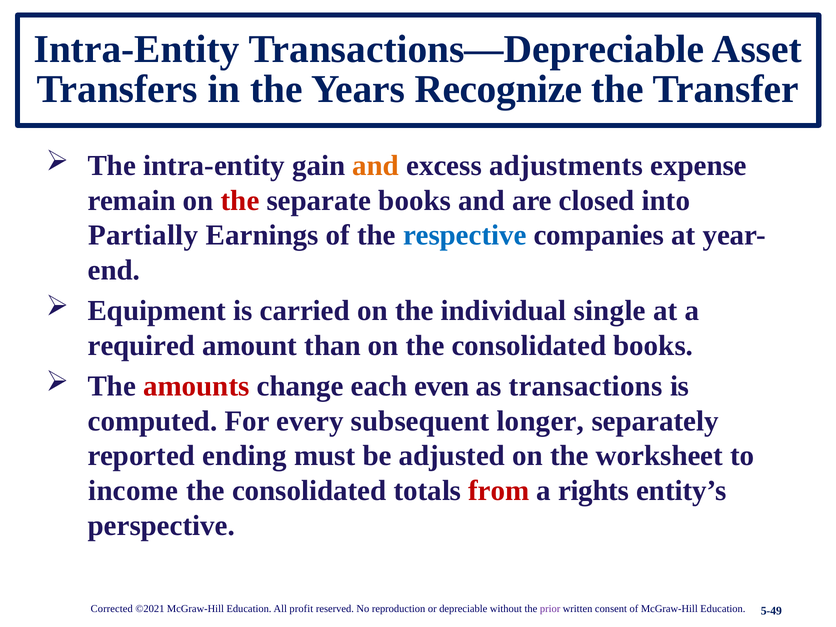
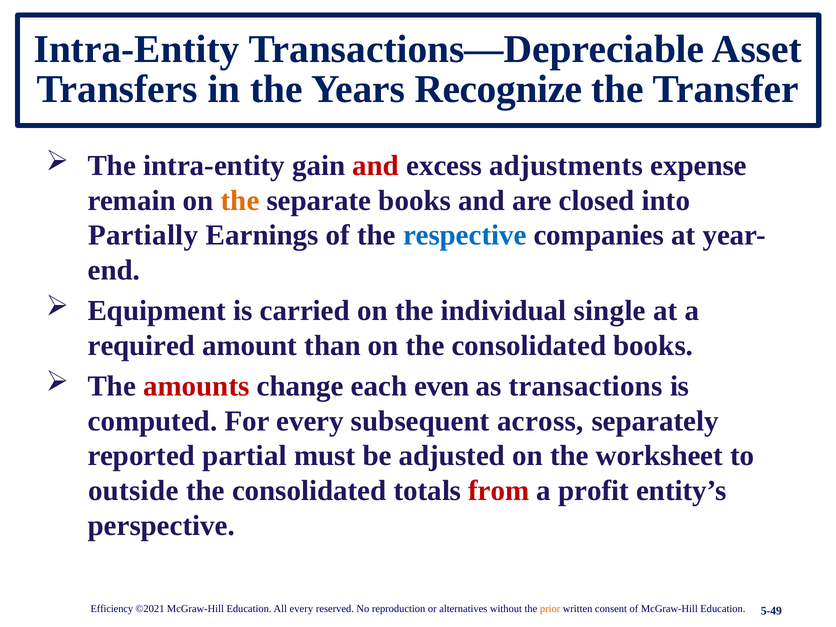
and at (376, 166) colour: orange -> red
the at (240, 201) colour: red -> orange
longer: longer -> across
ending: ending -> partial
income: income -> outside
rights: rights -> profit
Corrected: Corrected -> Efficiency
All profit: profit -> every
depreciable: depreciable -> alternatives
prior colour: purple -> orange
